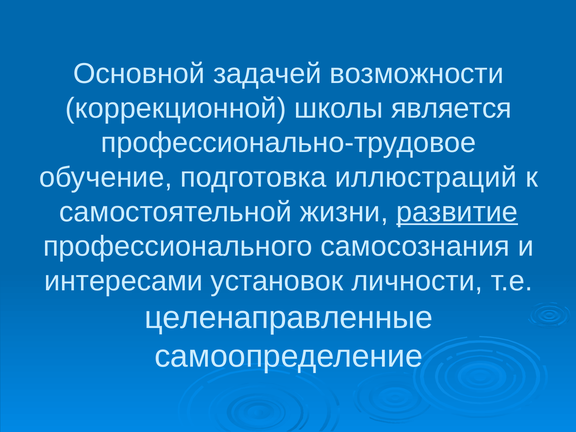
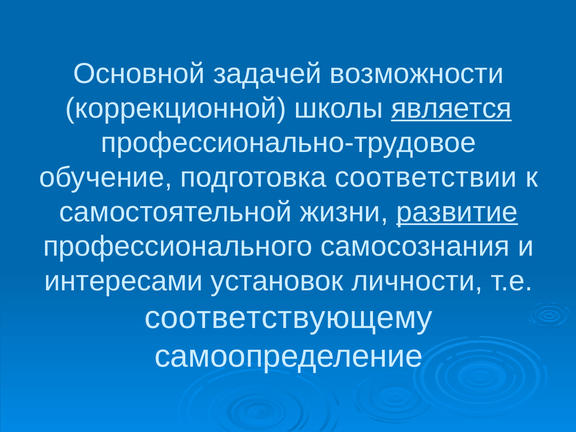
является underline: none -> present
иллюстраций: иллюстраций -> соответствии
целенаправленные: целенаправленные -> соответствующему
